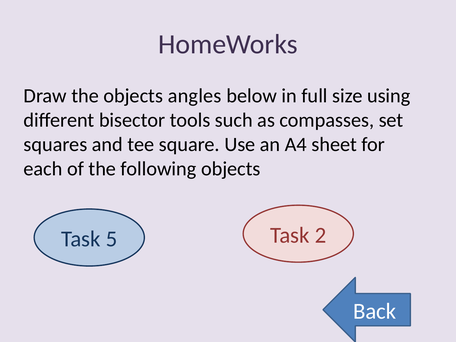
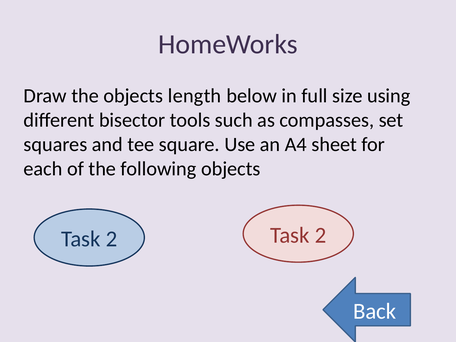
angles: angles -> length
5 at (111, 239): 5 -> 2
